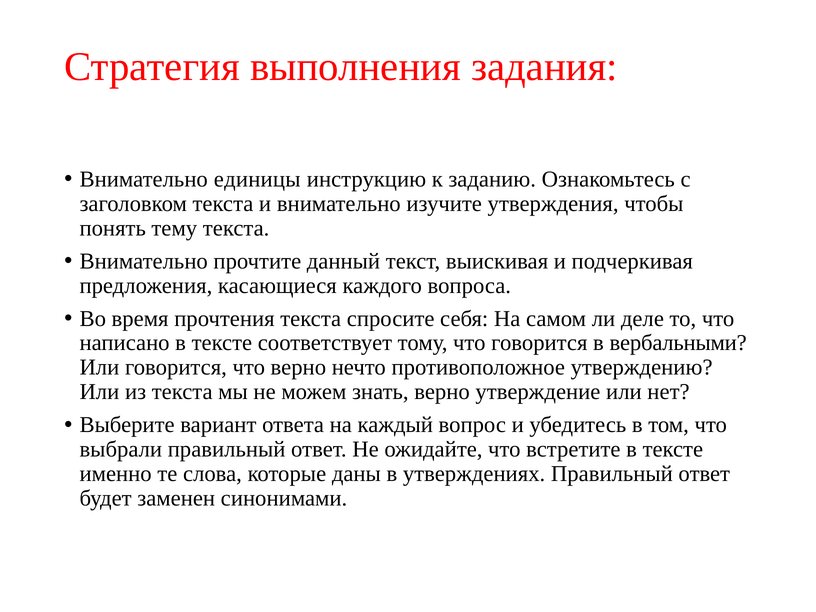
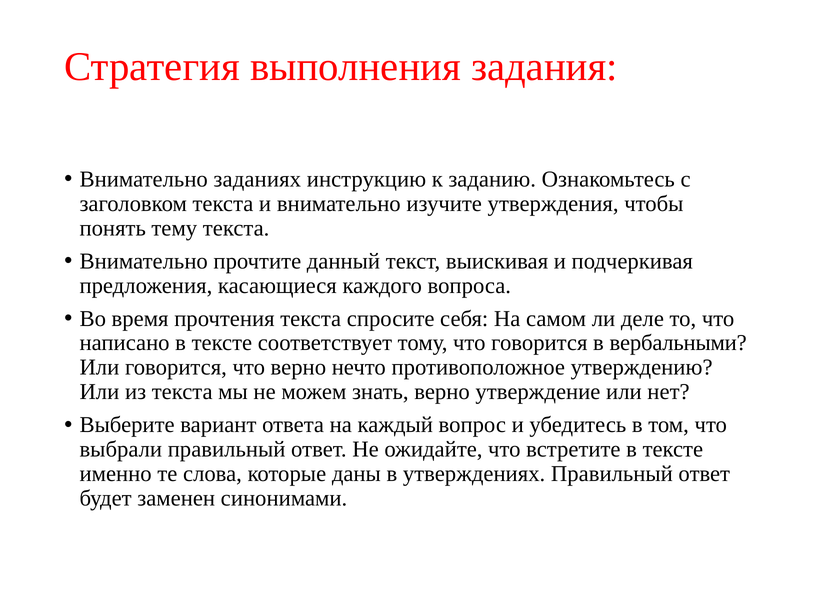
единицы: единицы -> заданиях
